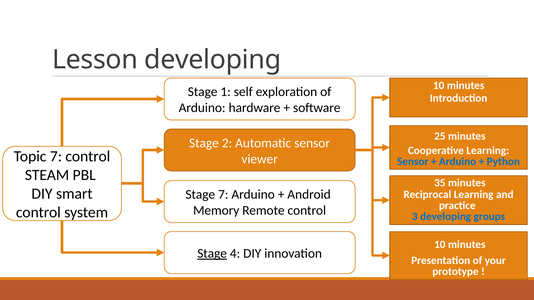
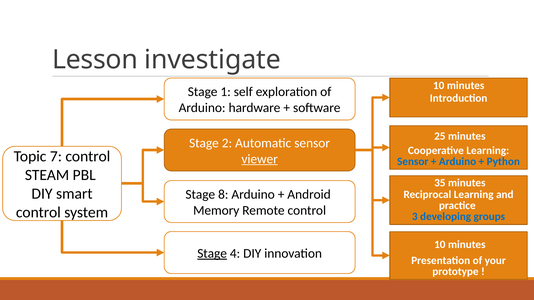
Lesson developing: developing -> investigate
viewer underline: none -> present
Stage 7: 7 -> 8
